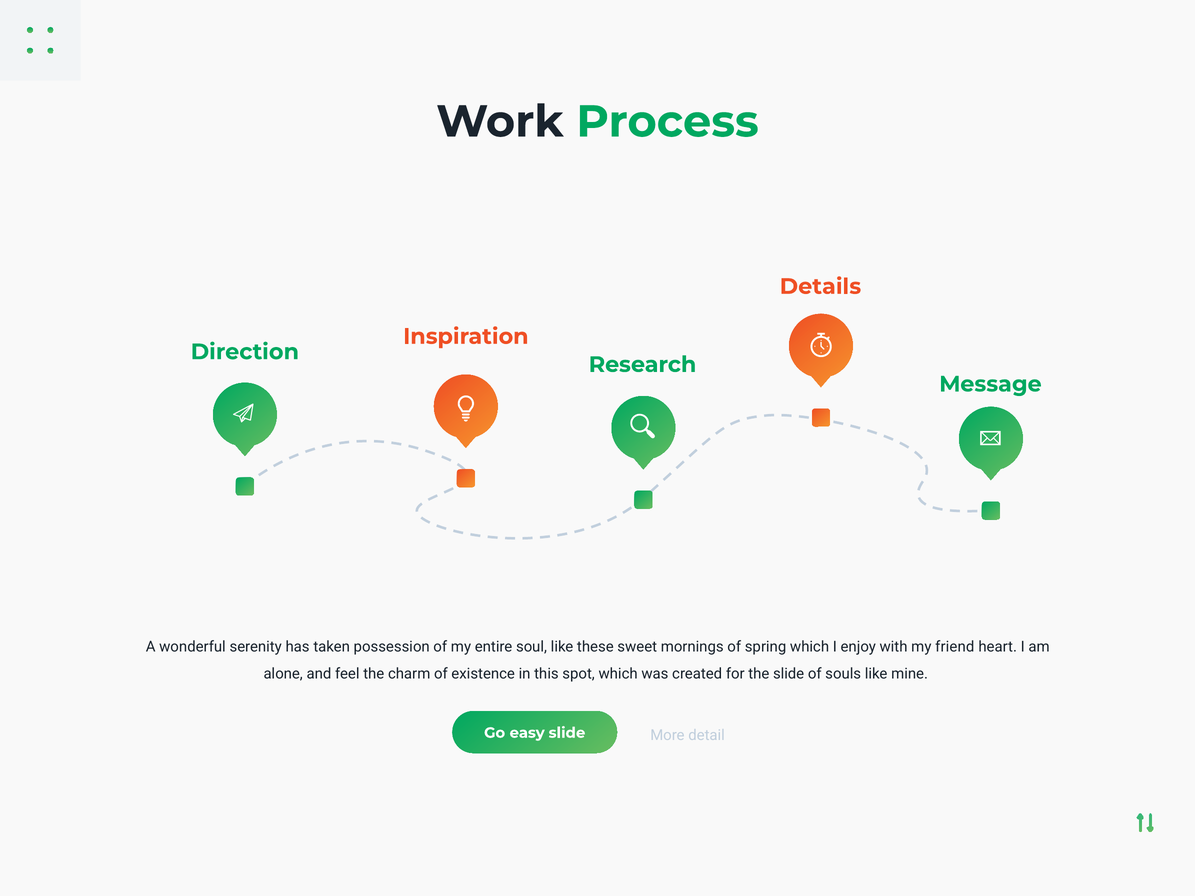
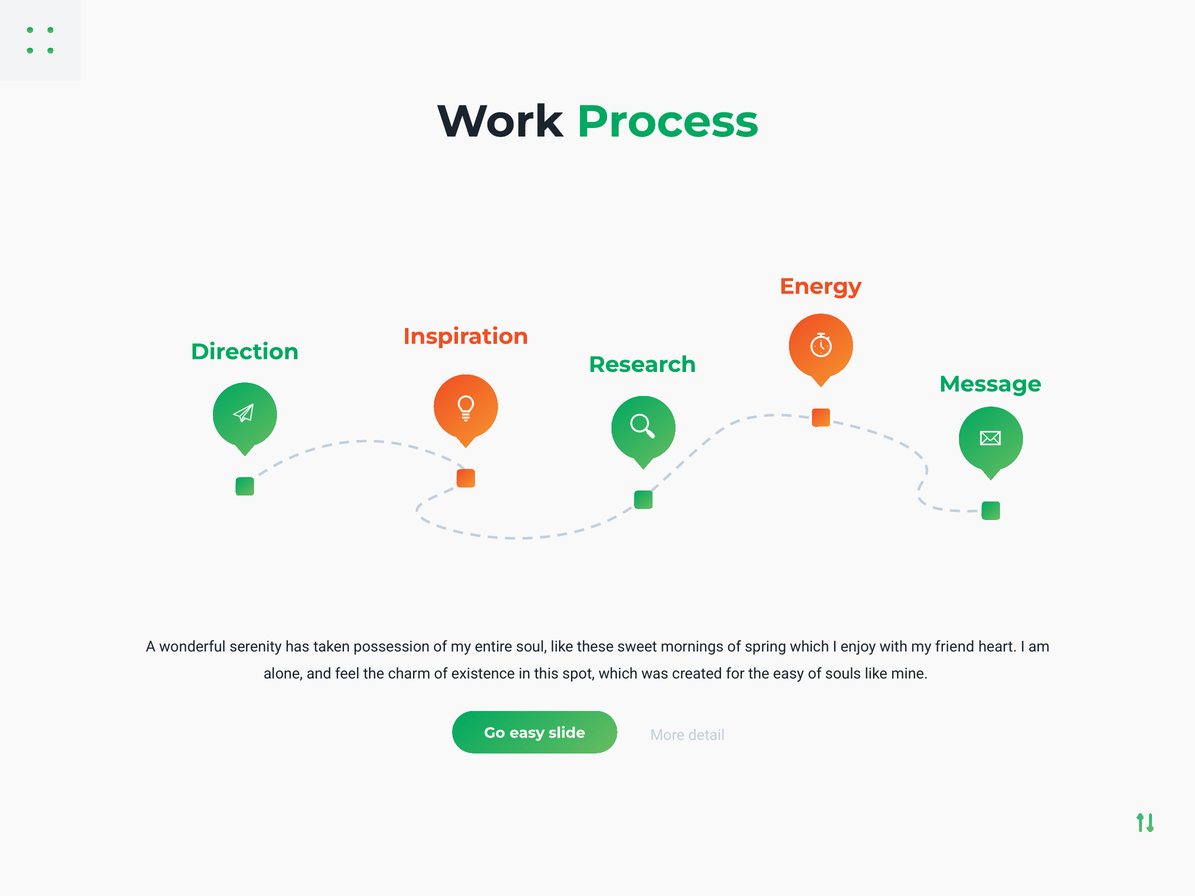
Details: Details -> Energy
the slide: slide -> easy
